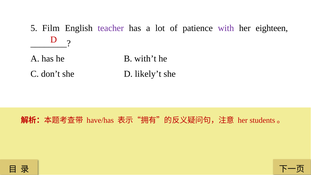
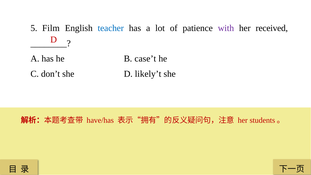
teacher colour: purple -> blue
eighteen: eighteen -> received
with’t: with’t -> case’t
